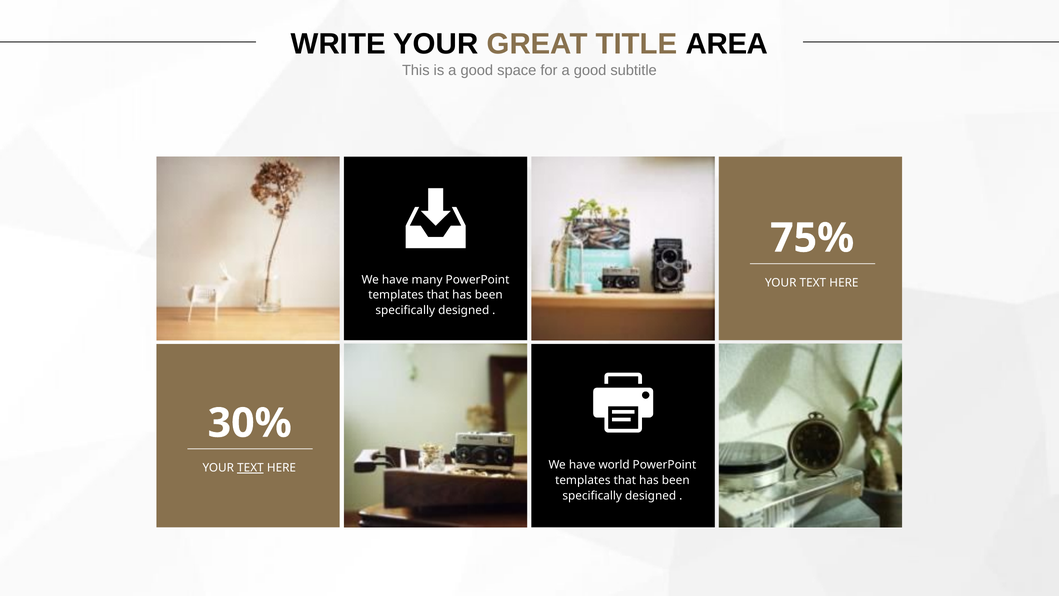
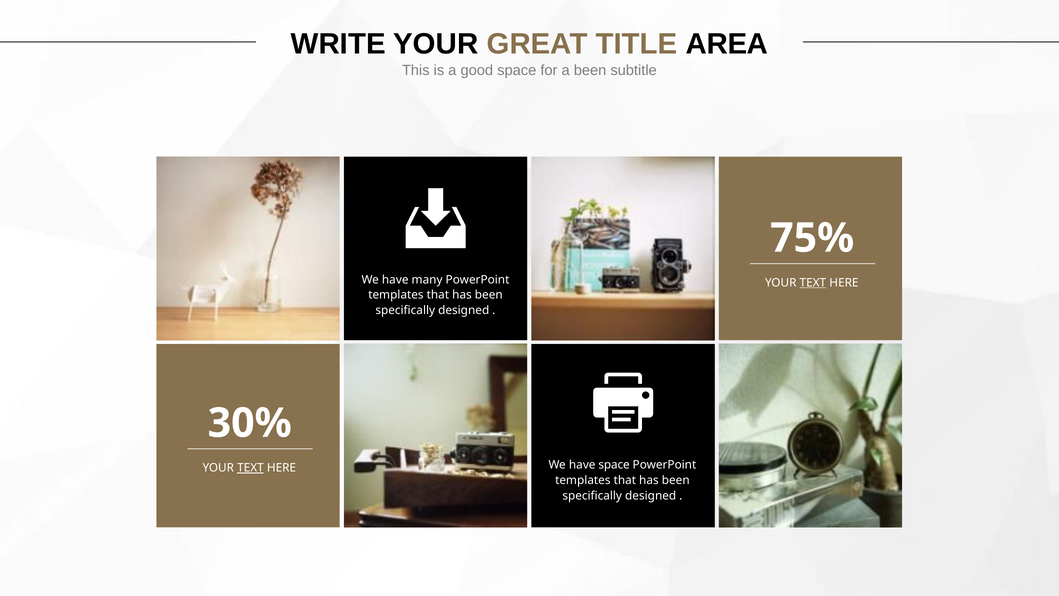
for a good: good -> been
TEXT at (813, 283) underline: none -> present
have world: world -> space
